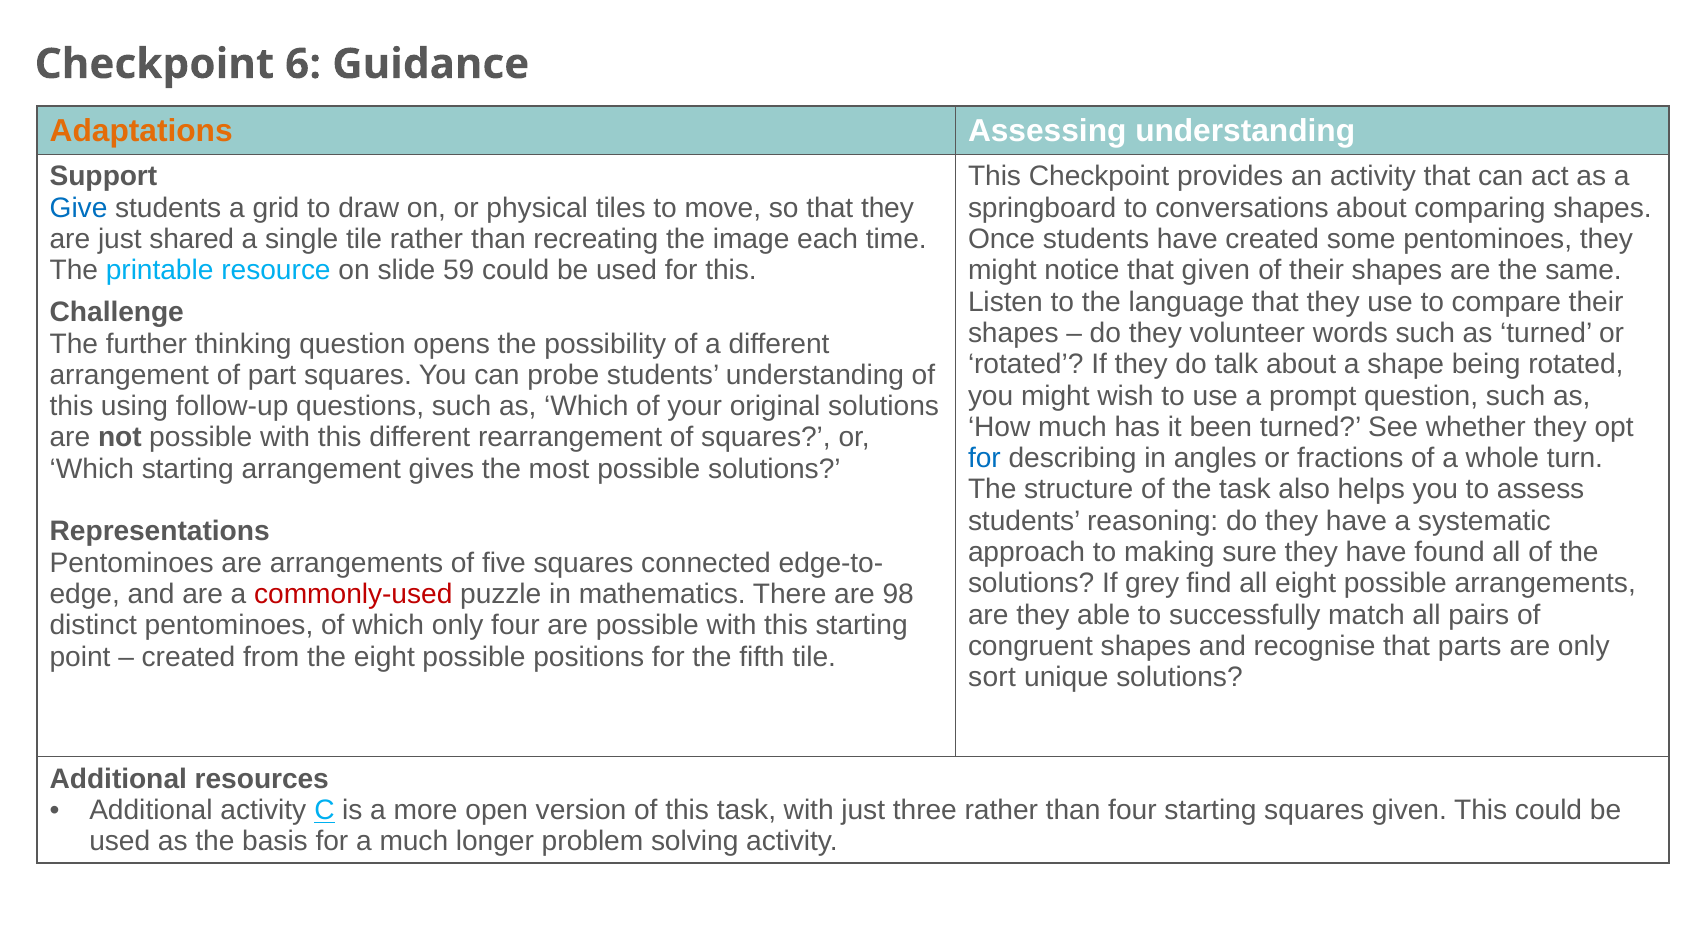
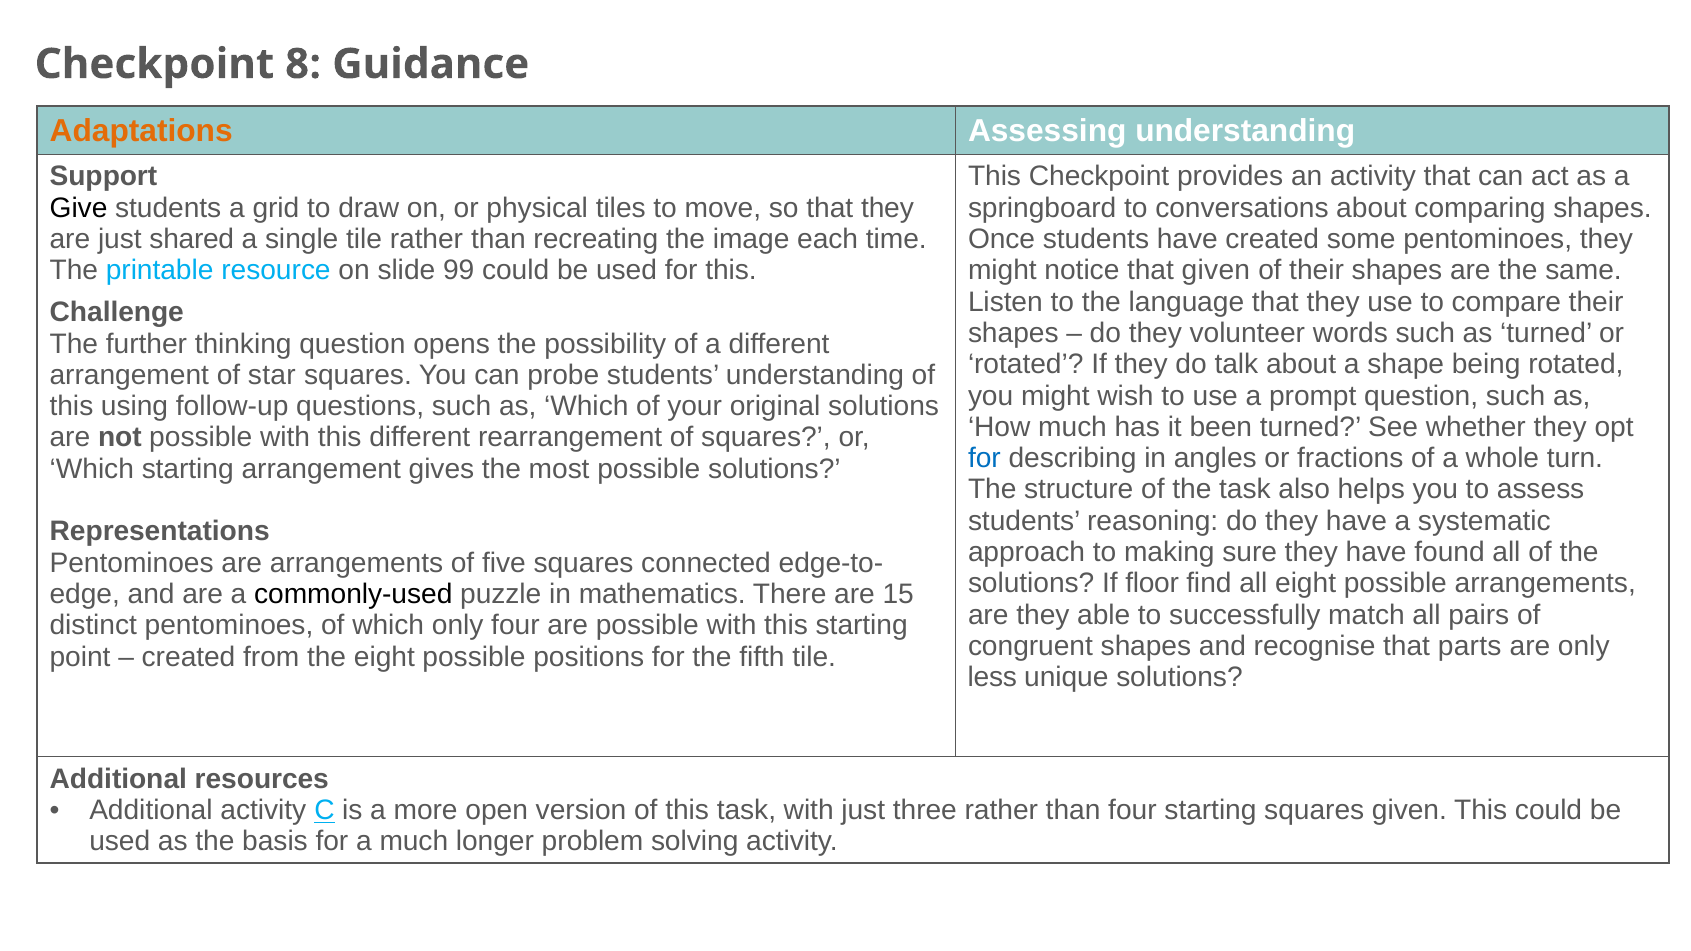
6: 6 -> 8
Give colour: blue -> black
59: 59 -> 99
part: part -> star
grey: grey -> floor
commonly-used colour: red -> black
98: 98 -> 15
sort: sort -> less
